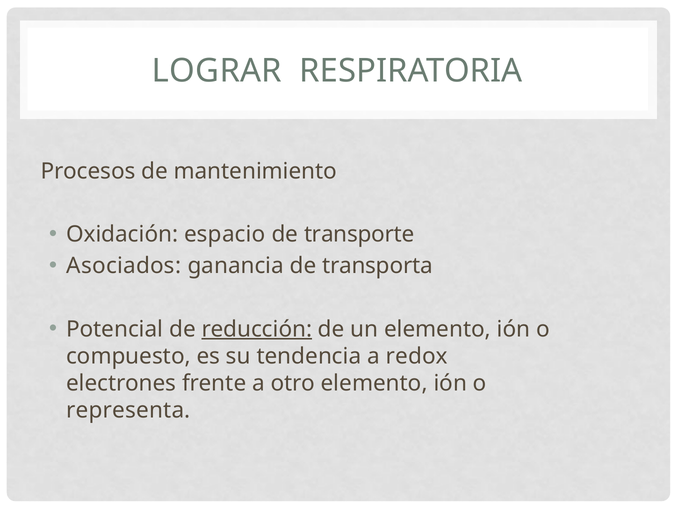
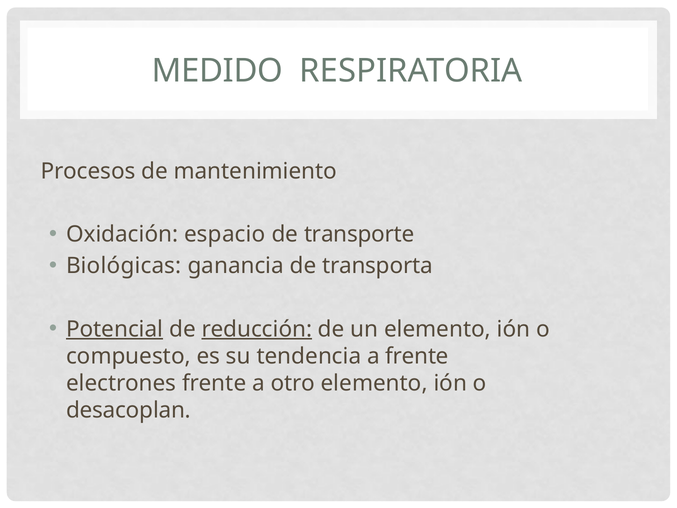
LOGRAR: LOGRAR -> MEDIDO
Asociados: Asociados -> Biológicas
Potencial underline: none -> present
a redox: redox -> frente
representa: representa -> desacoplan
